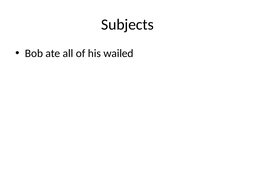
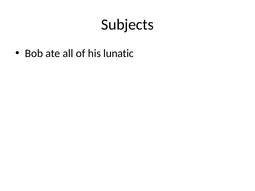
wailed: wailed -> lunatic
